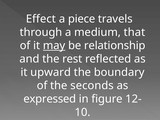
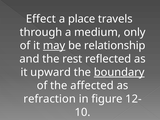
piece: piece -> place
that: that -> only
boundary underline: none -> present
seconds: seconds -> affected
expressed: expressed -> refraction
